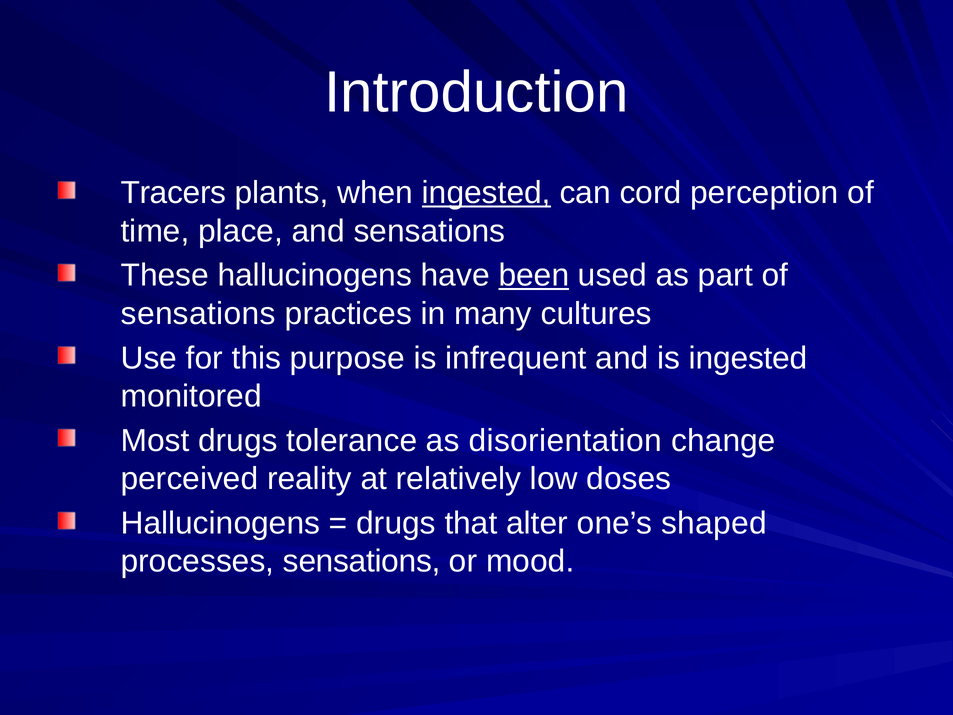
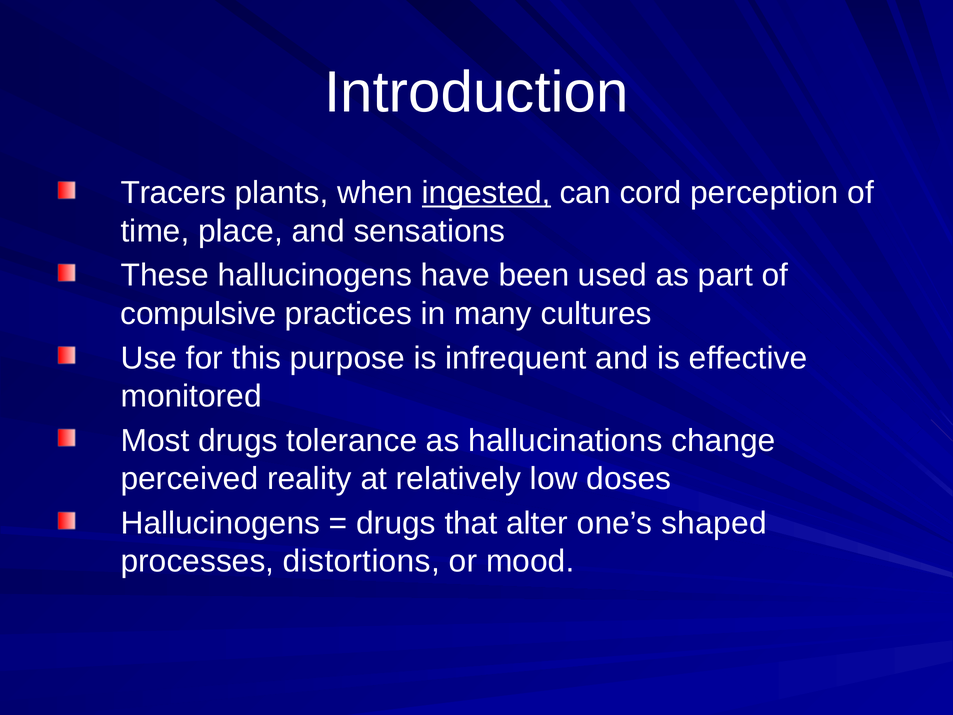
been underline: present -> none
sensations at (198, 314): sensations -> compulsive
is ingested: ingested -> effective
disorientation: disorientation -> hallucinations
processes sensations: sensations -> distortions
